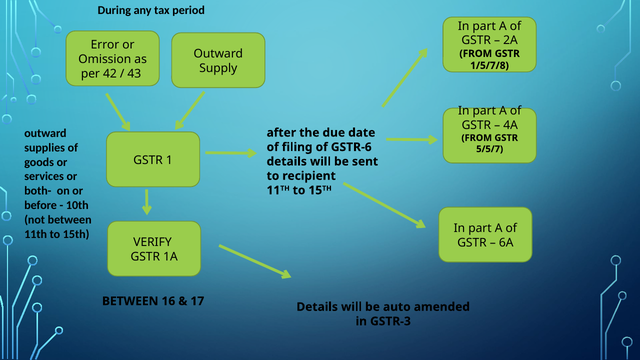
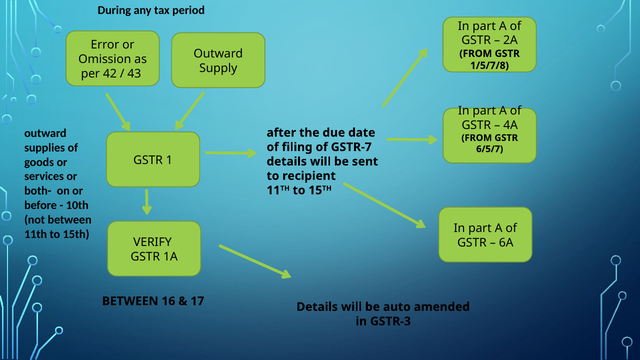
GSTR-6: GSTR-6 -> GSTR-7
5/5/7: 5/5/7 -> 6/5/7
